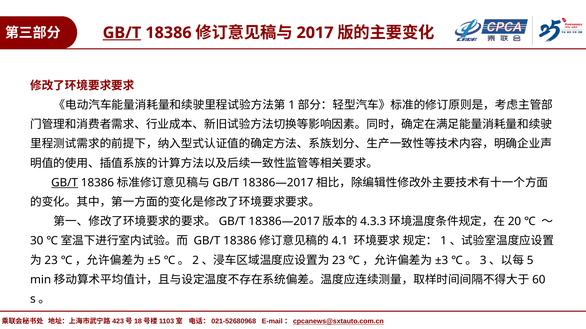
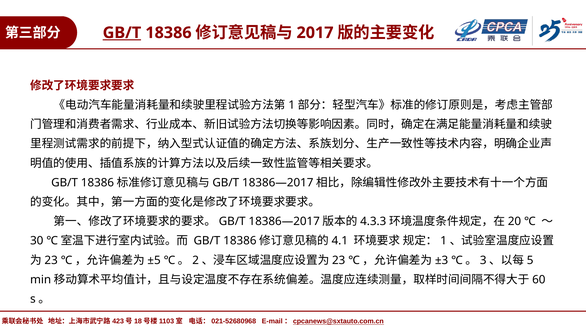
GB/T at (65, 183) underline: present -> none
